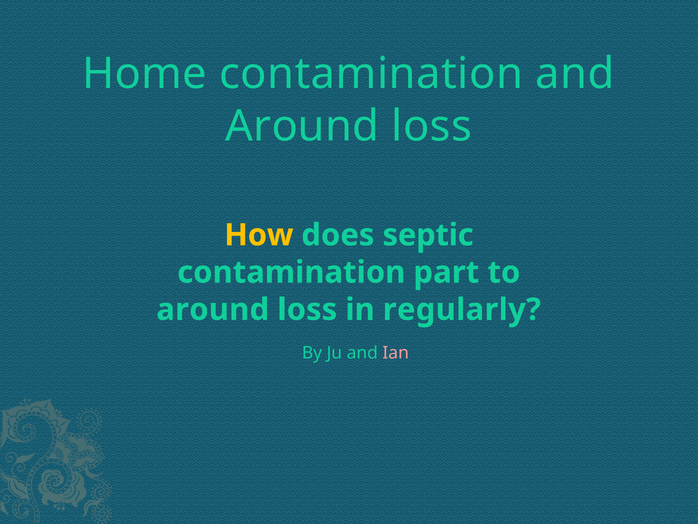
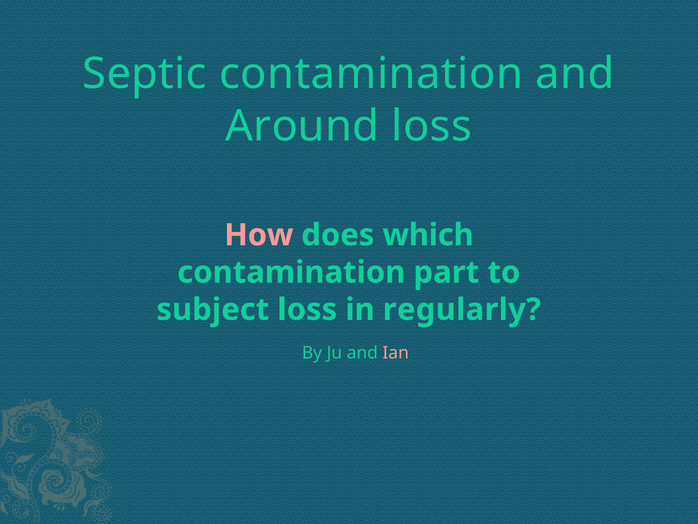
Home: Home -> Septic
How colour: yellow -> pink
septic: septic -> which
around at (213, 309): around -> subject
